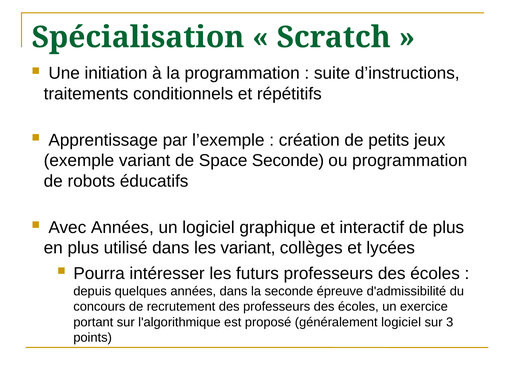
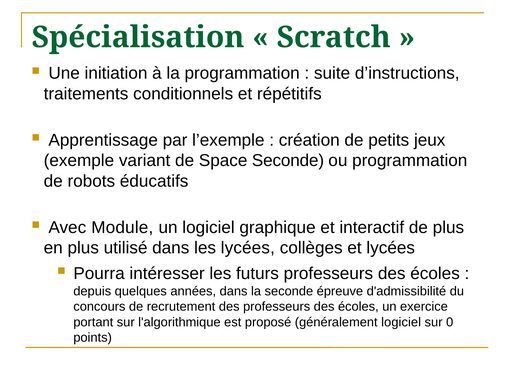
Avec Années: Années -> Module
les variant: variant -> lycées
3: 3 -> 0
